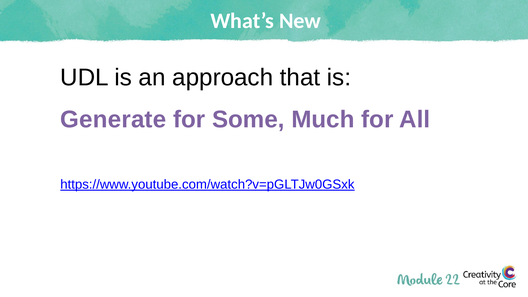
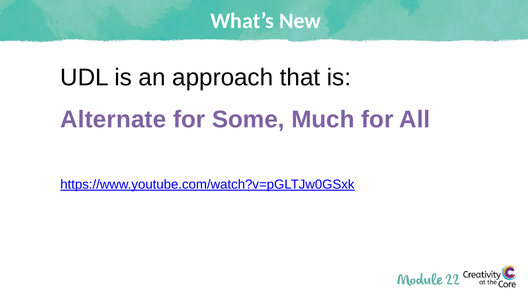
Generate: Generate -> Alternate
